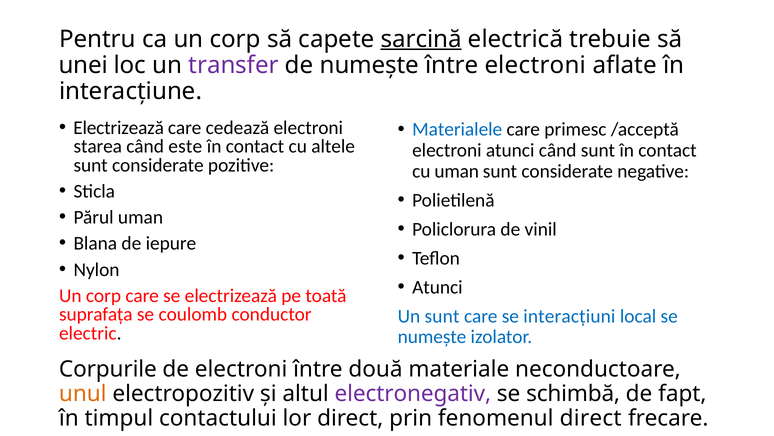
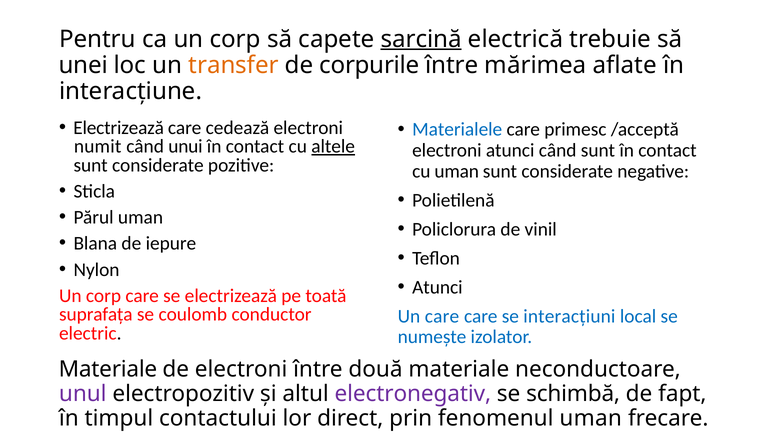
transfer colour: purple -> orange
de numește: numește -> corpurile
între electroni: electroni -> mărimea
starea: starea -> numit
este: este -> unui
altele underline: none -> present
Un sunt: sunt -> care
Corpurile at (108, 369): Corpurile -> Materiale
unul colour: orange -> purple
fenomenul direct: direct -> uman
